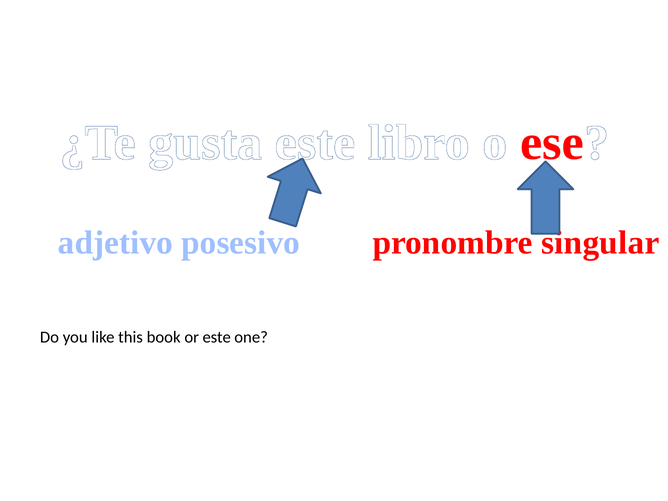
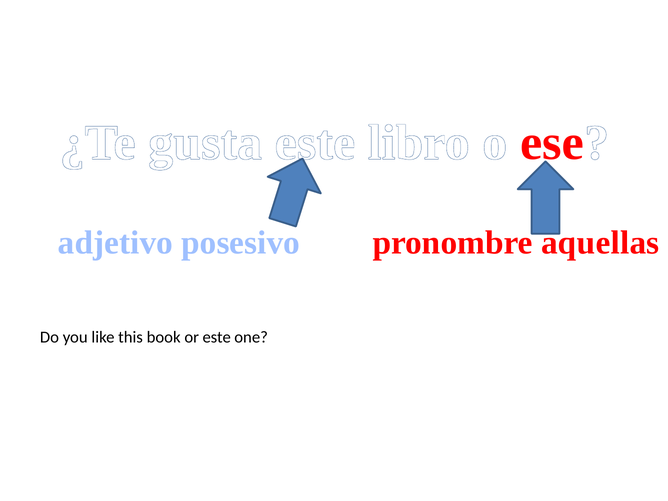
singular: singular -> aquellas
